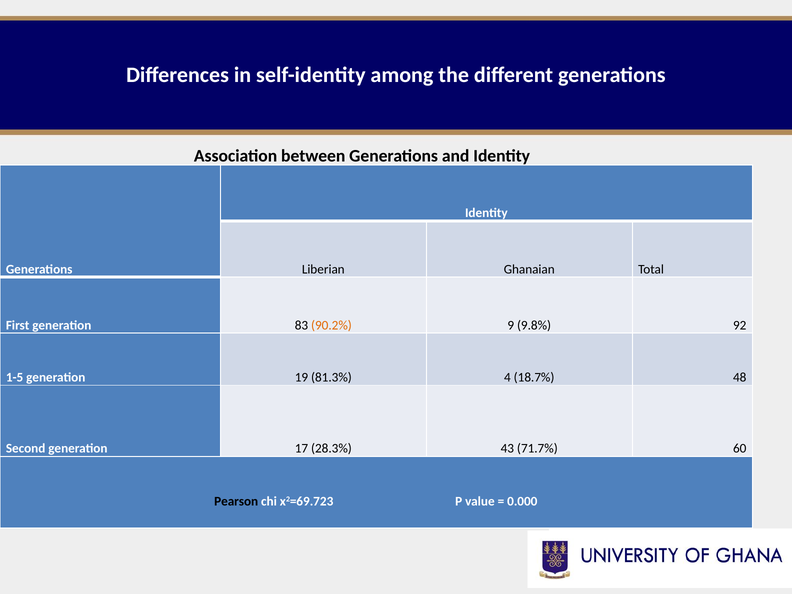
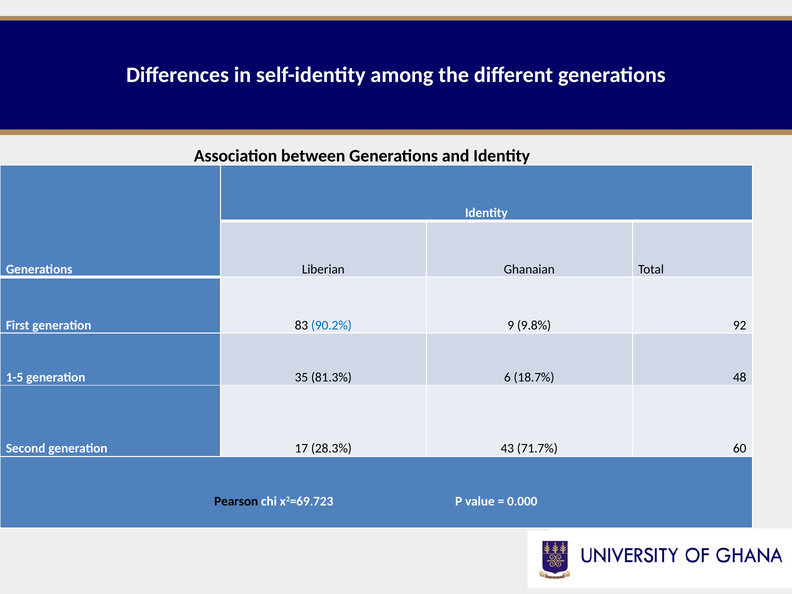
90.2% colour: orange -> blue
19: 19 -> 35
4: 4 -> 6
